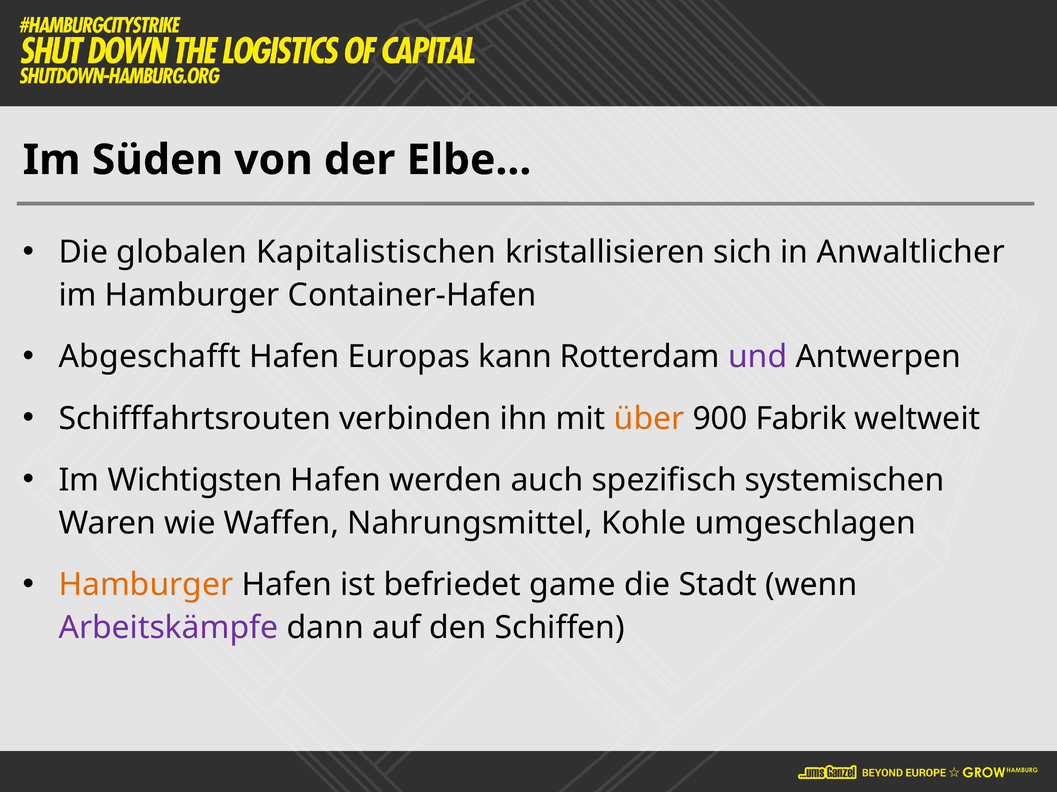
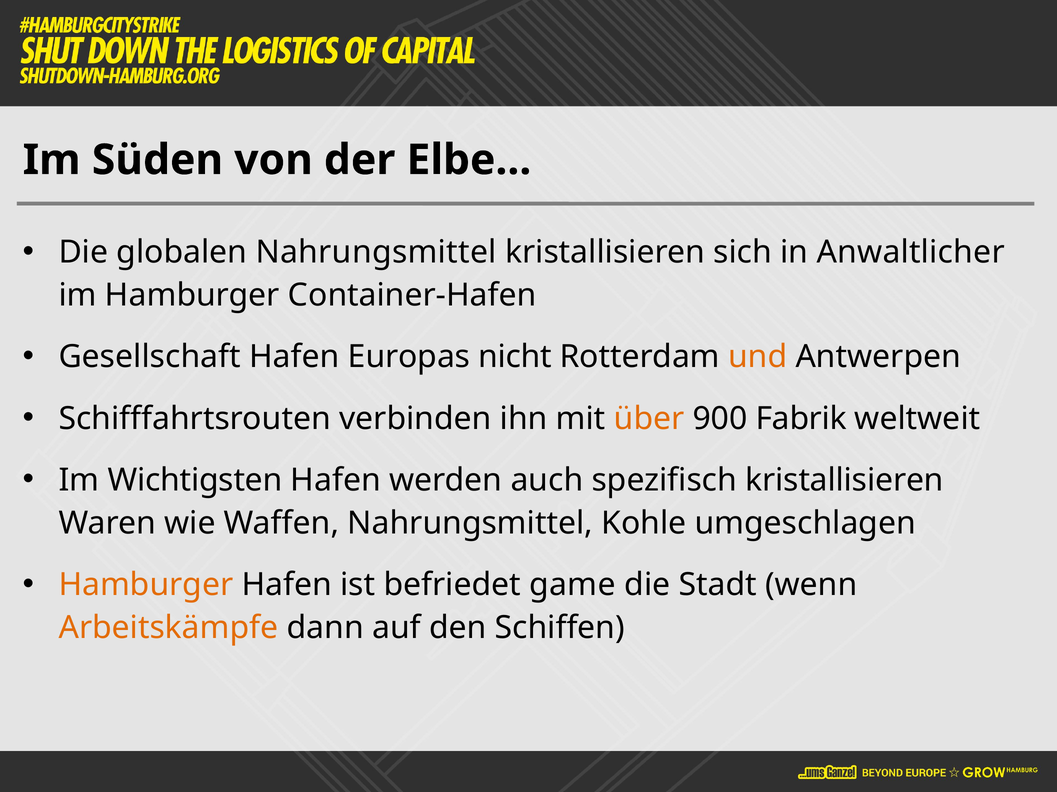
globalen Kapitalistischen: Kapitalistischen -> Nahrungsmittel
Abgeschafft: Abgeschafft -> Gesellschaft
kann: kann -> nicht
und colour: purple -> orange
spezifisch systemischen: systemischen -> kristallisieren
Arbeitskämpfe colour: purple -> orange
